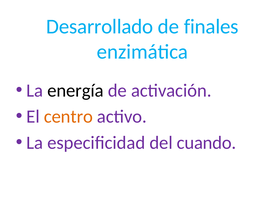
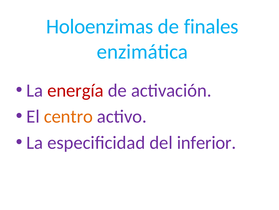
Desarrollado: Desarrollado -> Holoenzimas
energía colour: black -> red
cuando: cuando -> inferior
